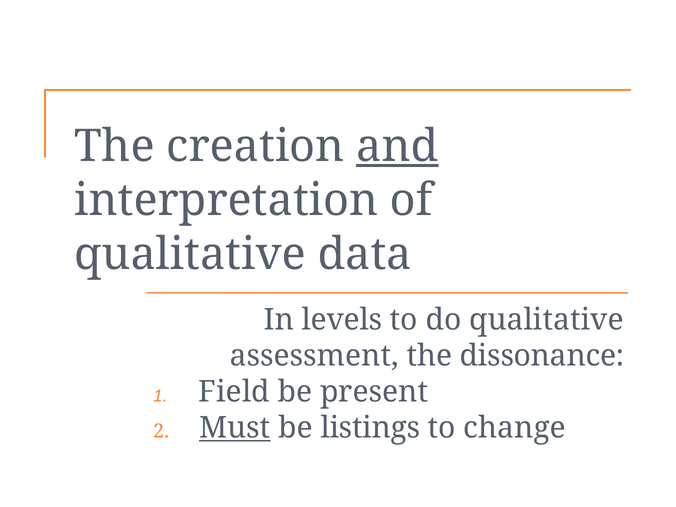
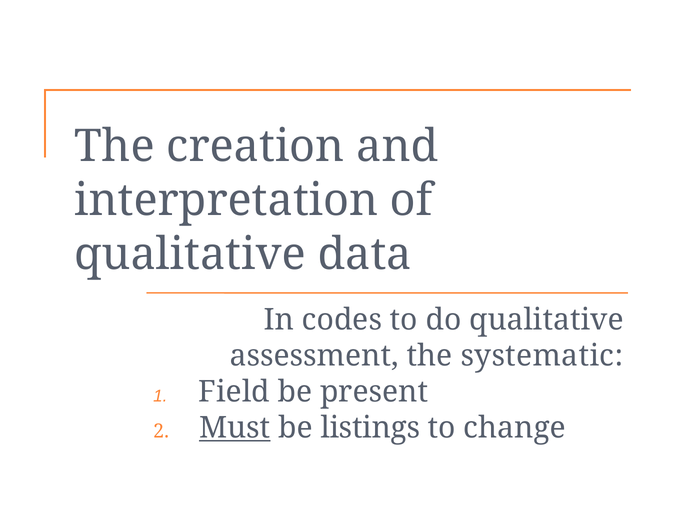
and underline: present -> none
levels: levels -> codes
dissonance: dissonance -> systematic
